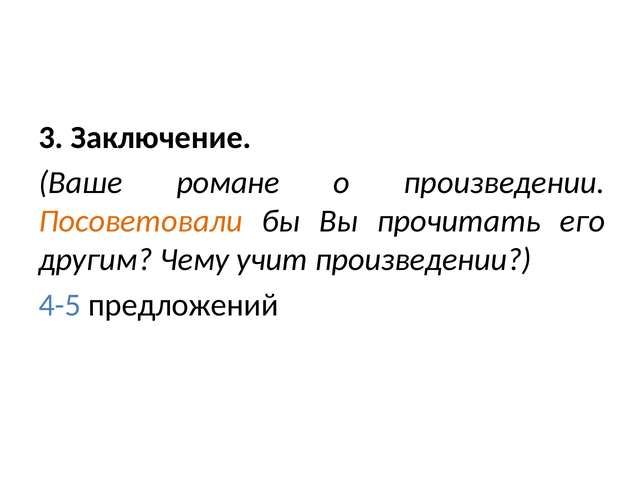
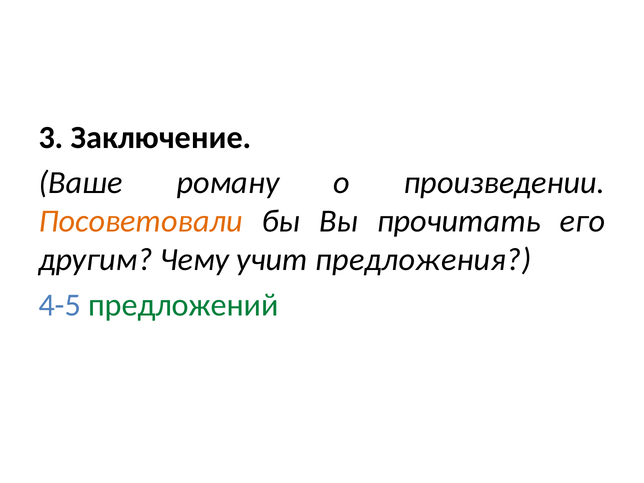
романе: романе -> роману
учит произведении: произведении -> предложения
предложений colour: black -> green
